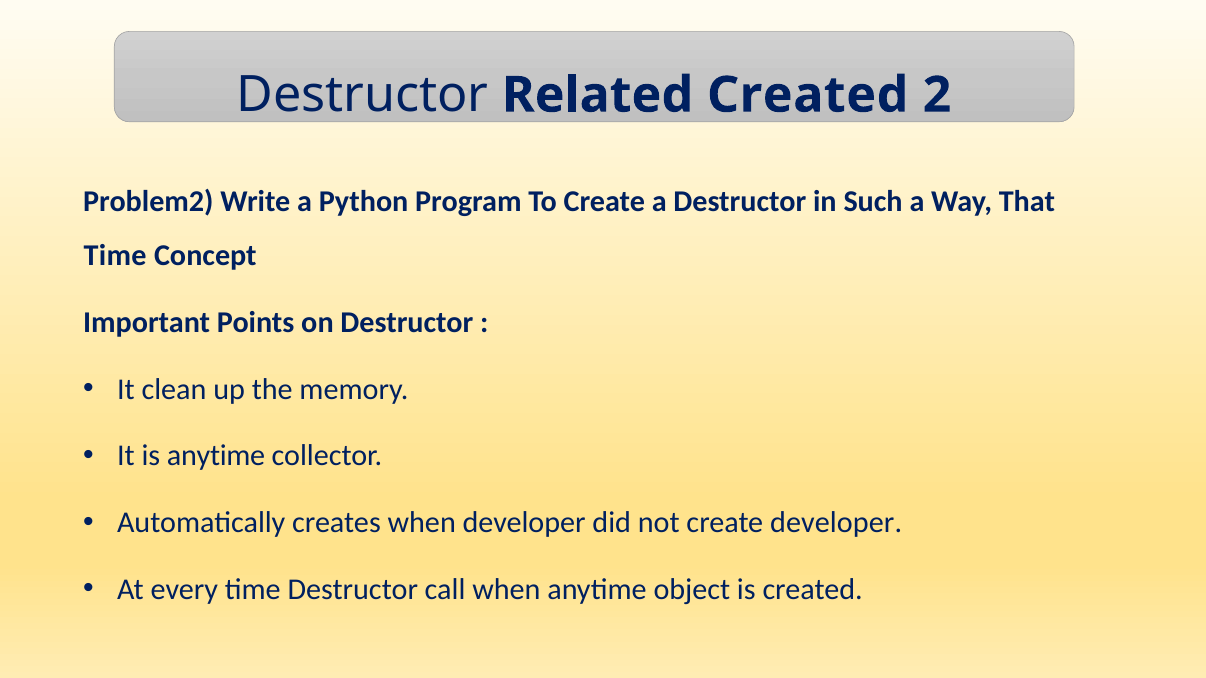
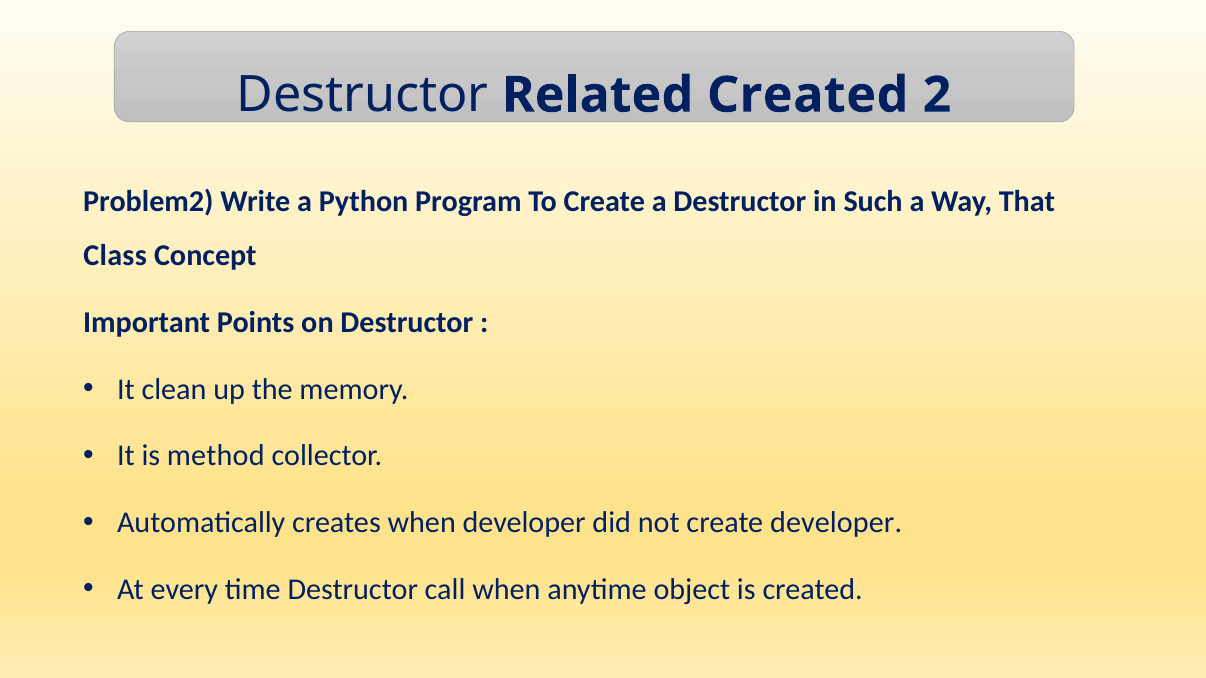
Time at (115, 256): Time -> Class
is anytime: anytime -> method
